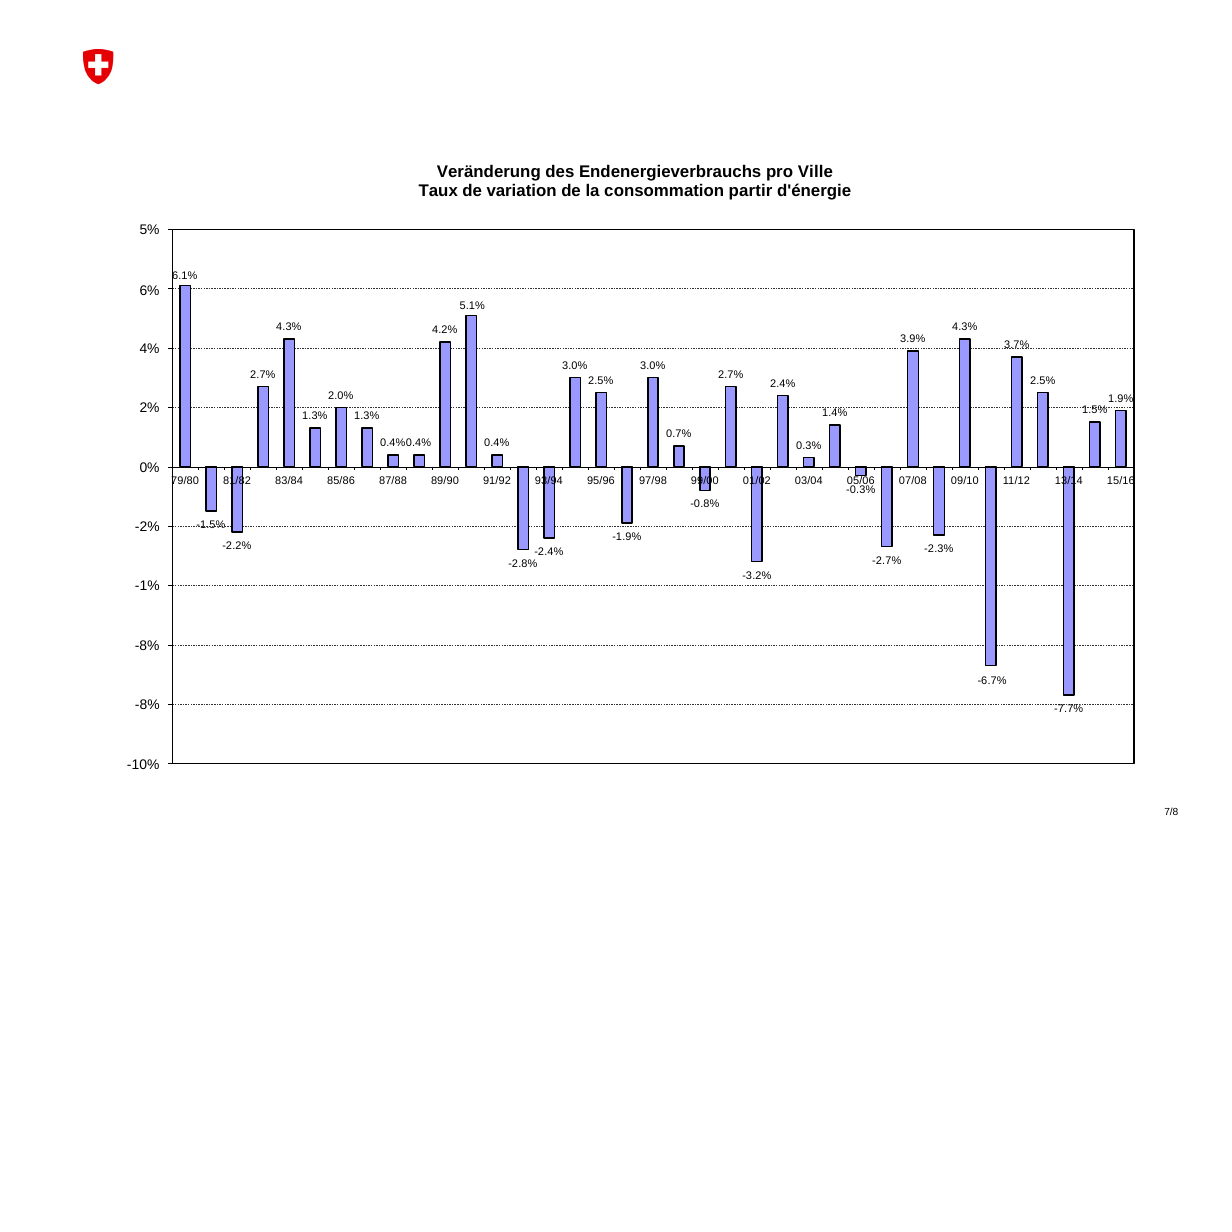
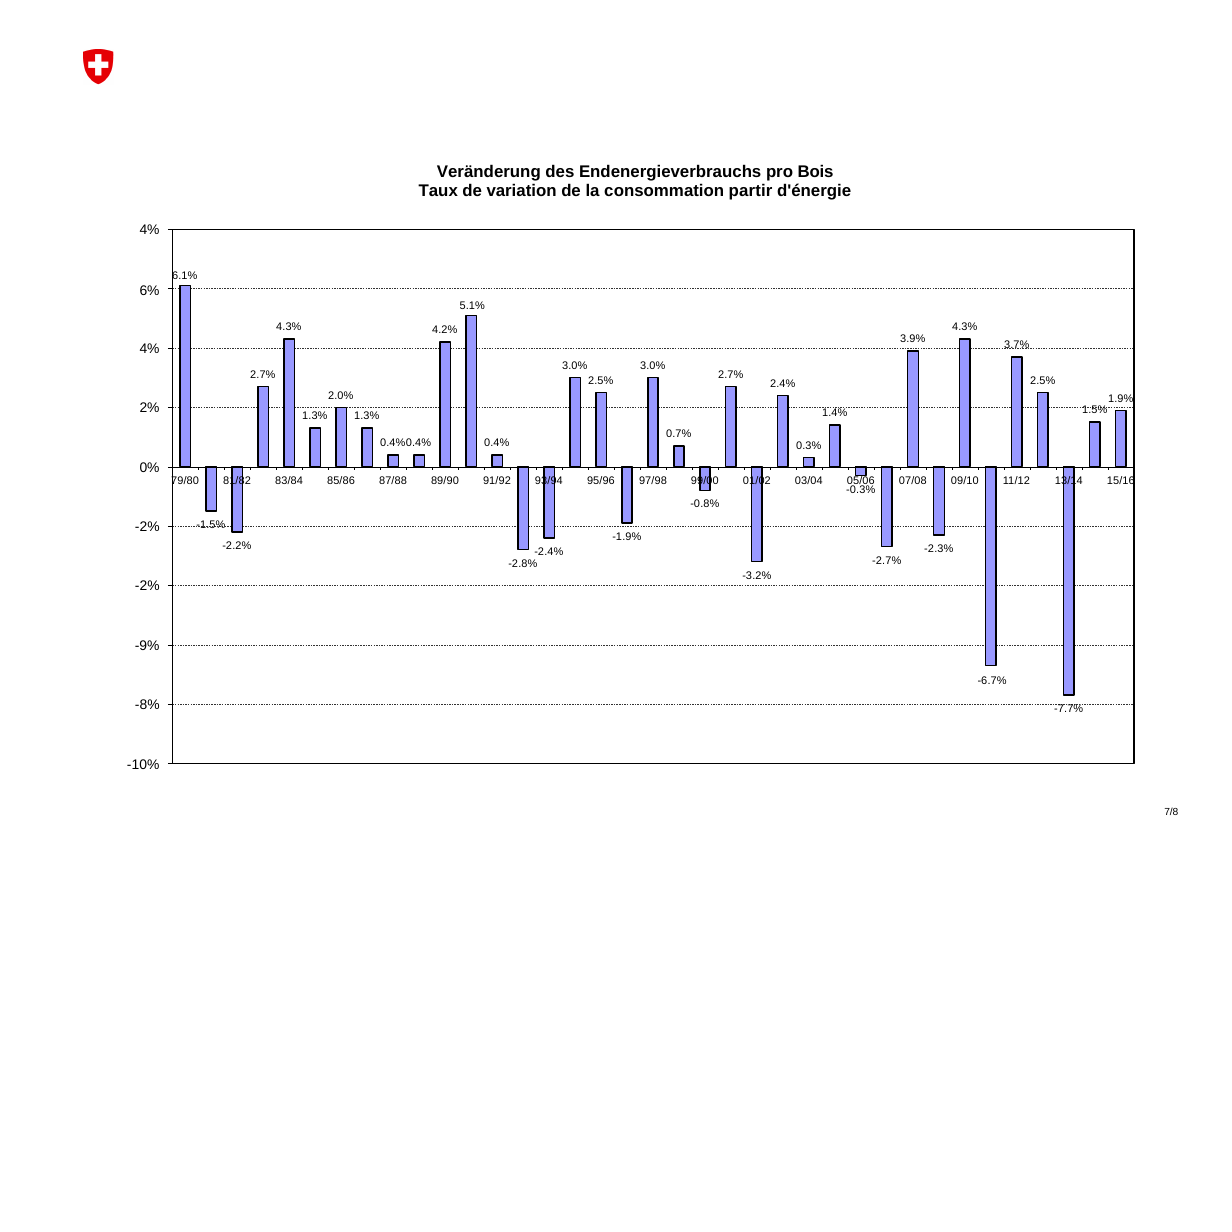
Ville: Ville -> Bois
5% at (150, 230): 5% -> 4%
-1% at (147, 586): -1% -> -2%
-8% at (147, 646): -8% -> -9%
